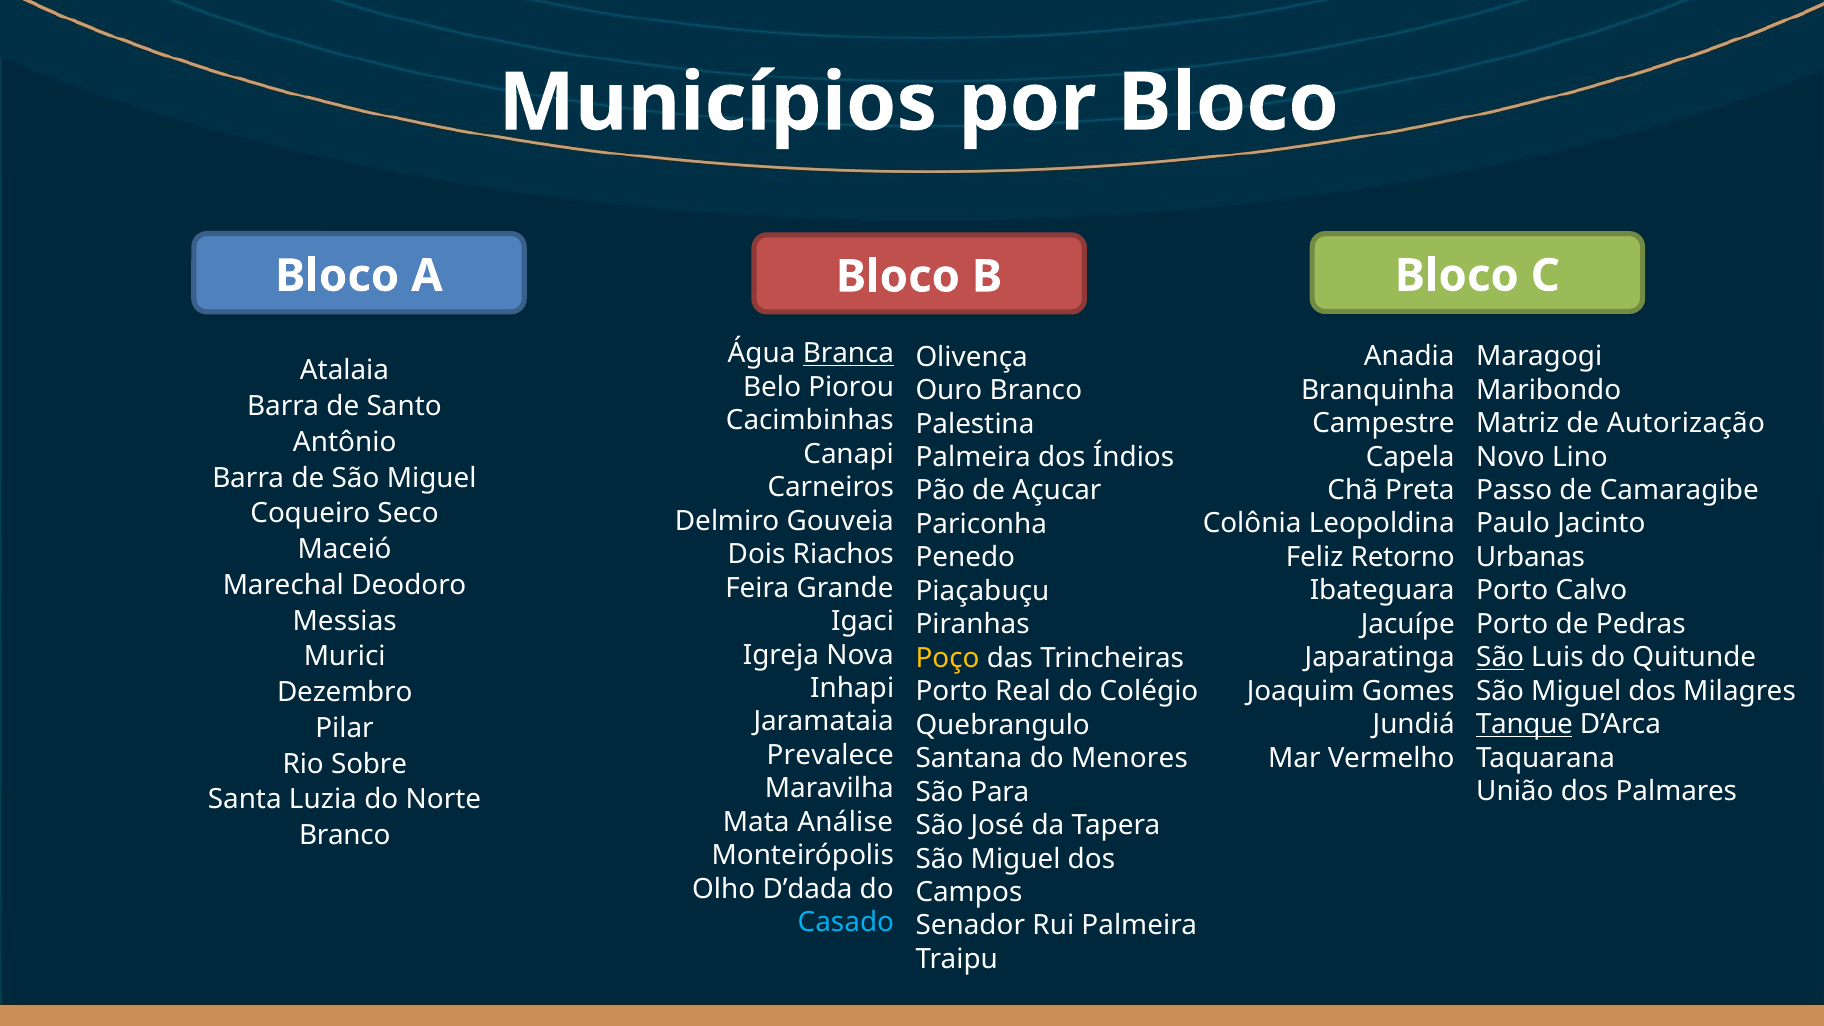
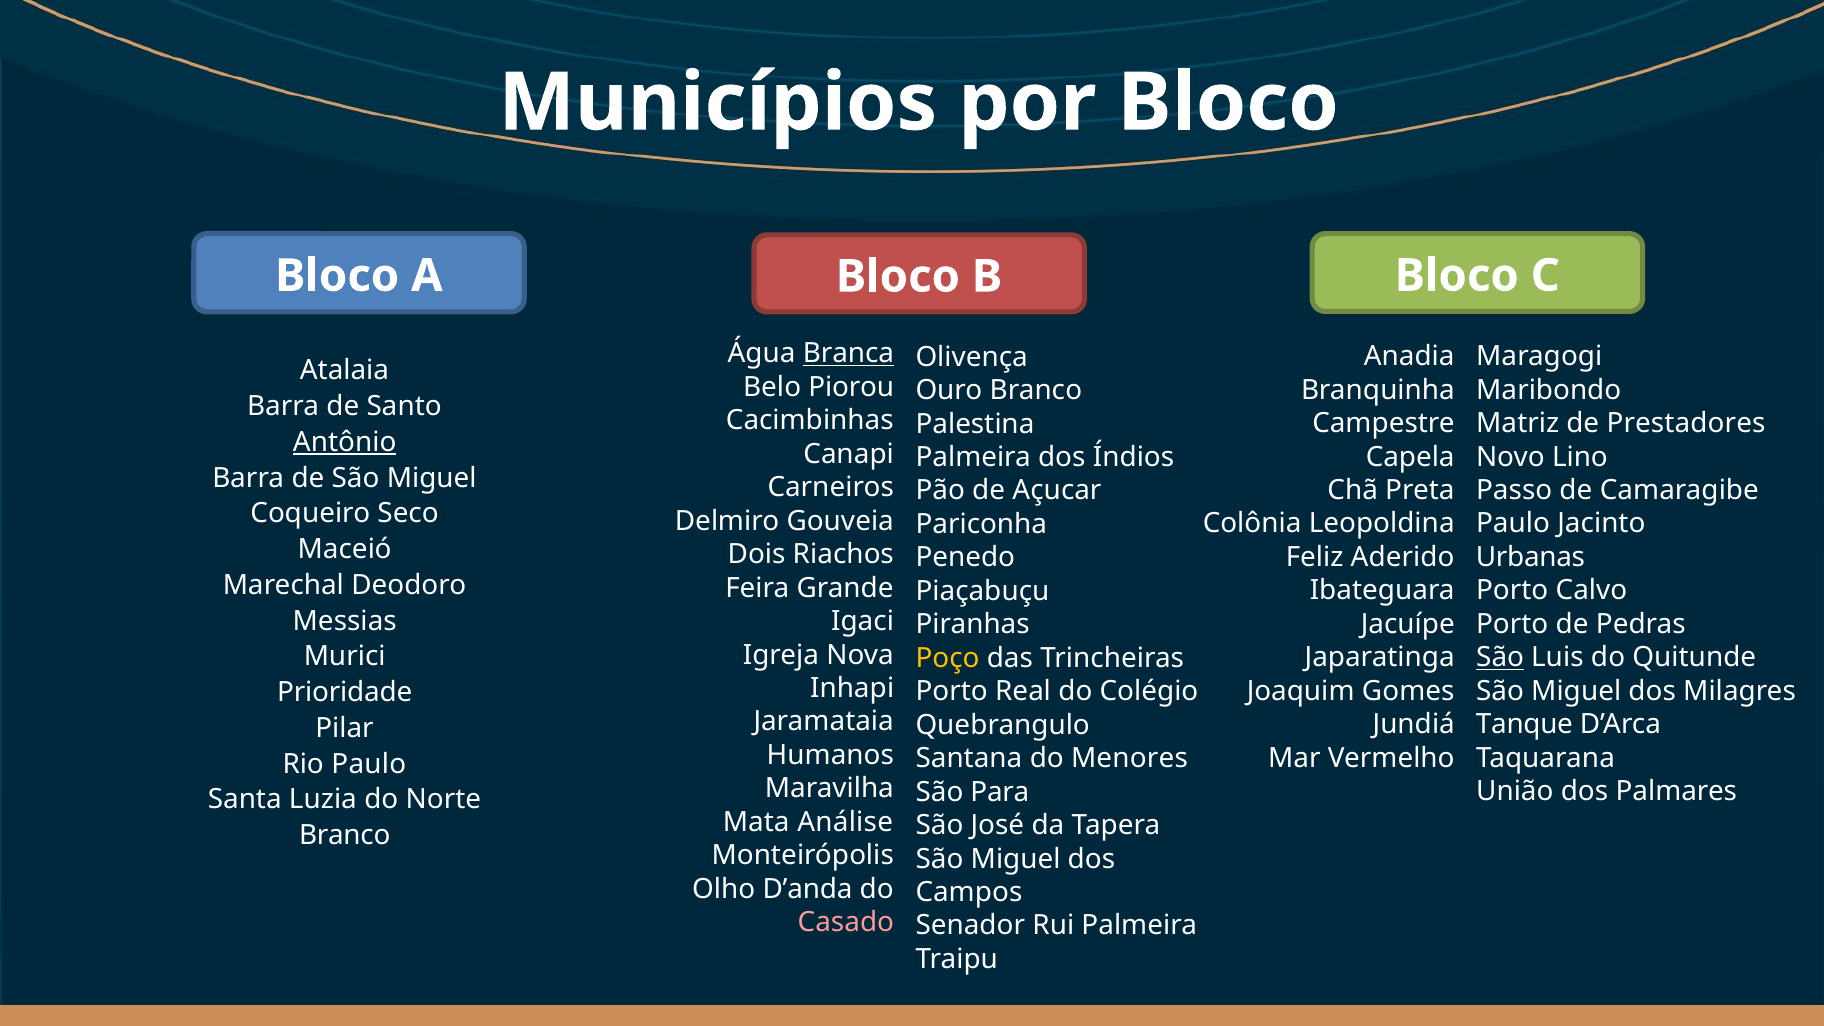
Autorização: Autorização -> Prestadores
Antônio underline: none -> present
Retorno: Retorno -> Aderido
Dezembro: Dezembro -> Prioridade
Tanque underline: present -> none
Prevalece: Prevalece -> Humanos
Rio Sobre: Sobre -> Paulo
D’dada: D’dada -> D’anda
Casado colour: light blue -> pink
